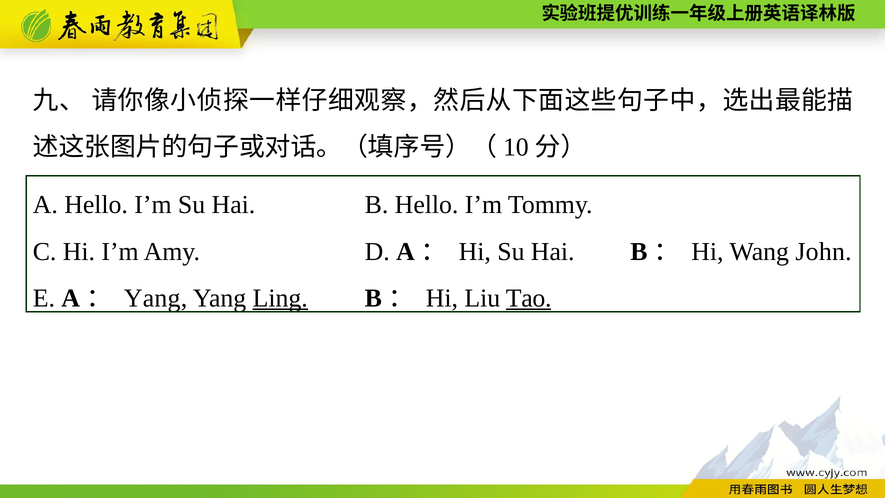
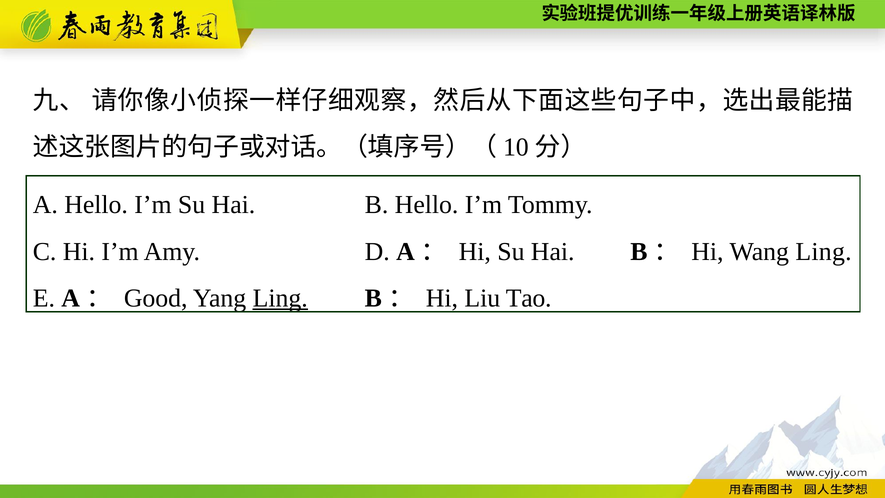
Wang John: John -> Ling
Yang at (156, 298): Yang -> Good
Tao underline: present -> none
